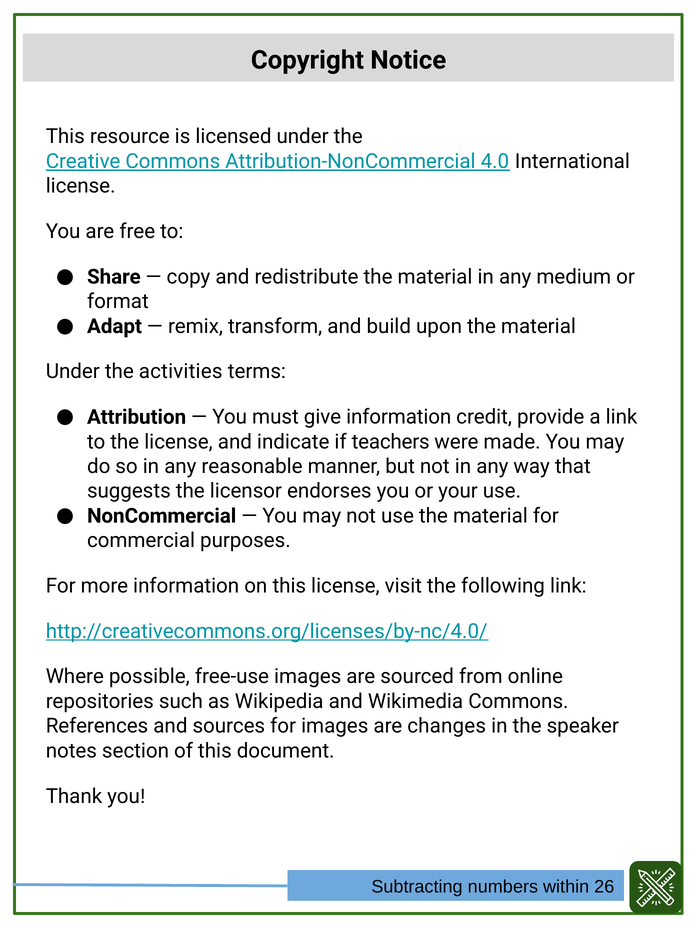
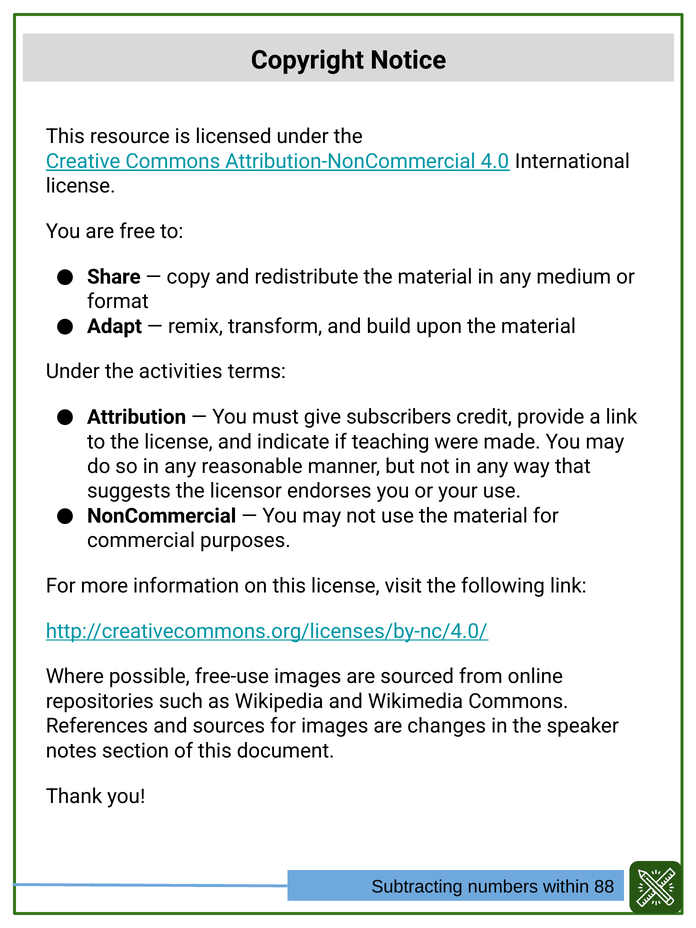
give information: information -> subscribers
teachers: teachers -> teaching
26: 26 -> 88
